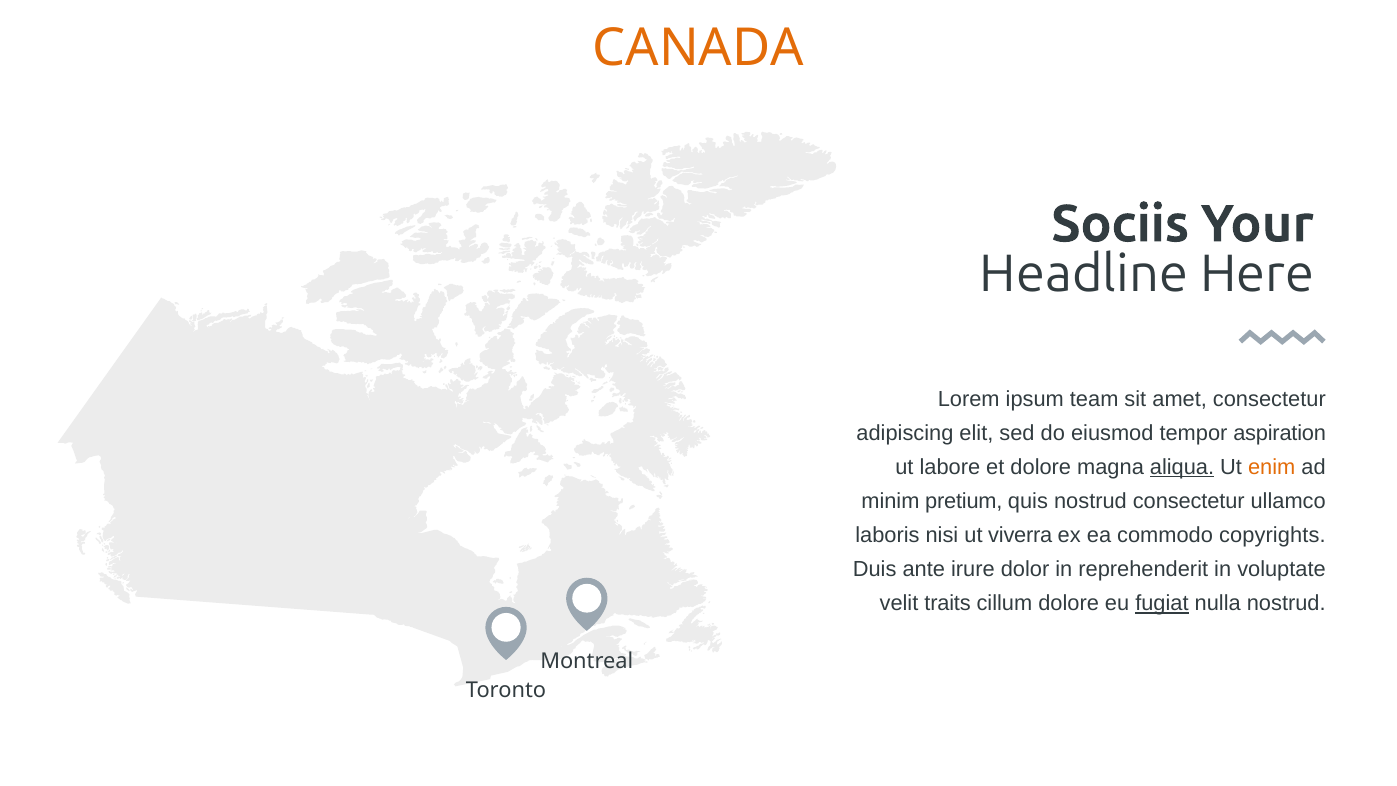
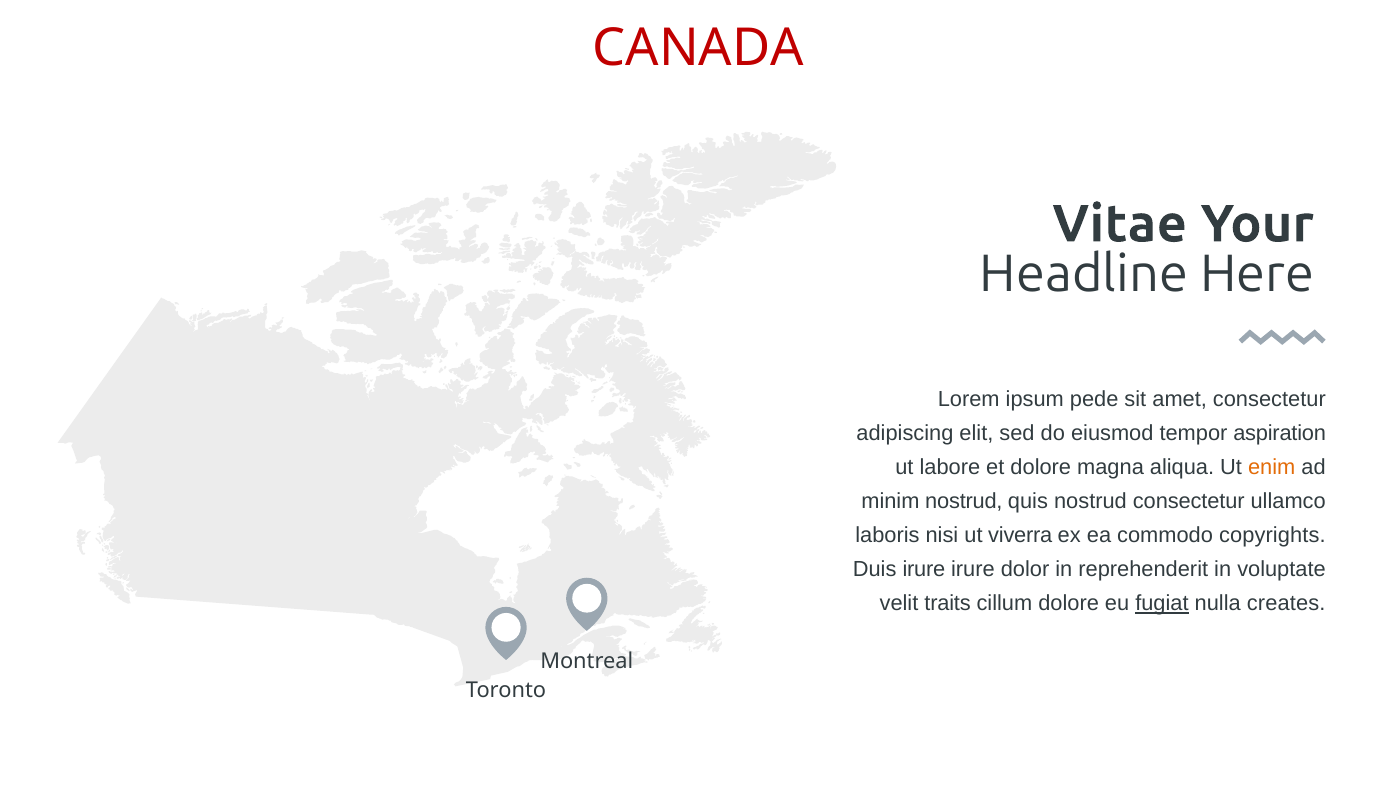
CANADA colour: orange -> red
Sociis: Sociis -> Vitae
team: team -> pede
aliqua underline: present -> none
minim pretium: pretium -> nostrud
Duis ante: ante -> irure
nulla nostrud: nostrud -> creates
